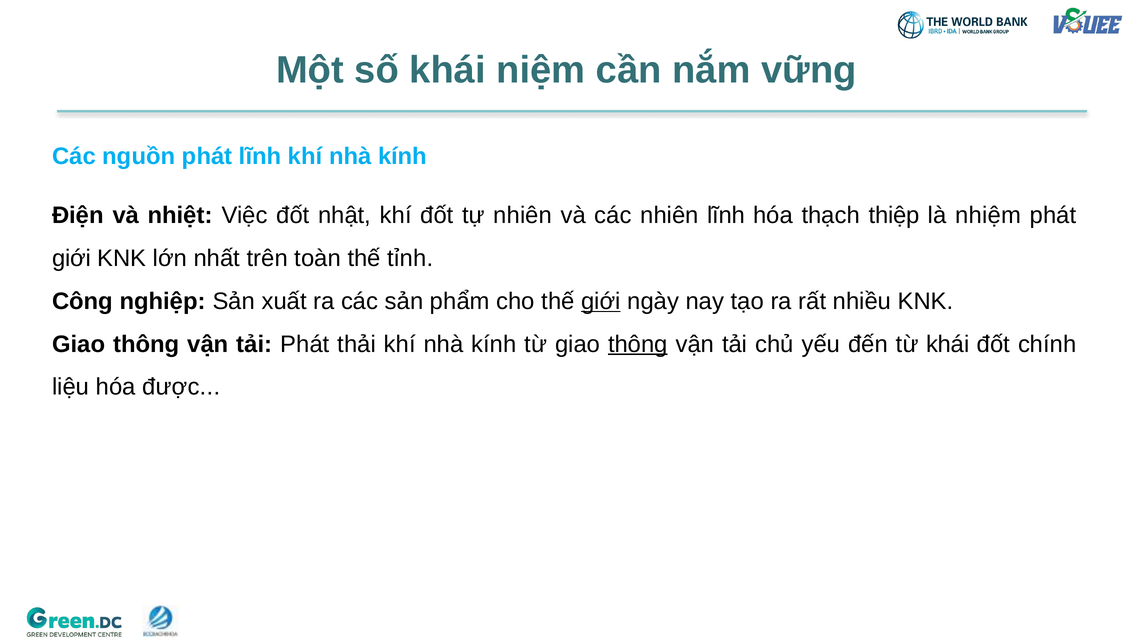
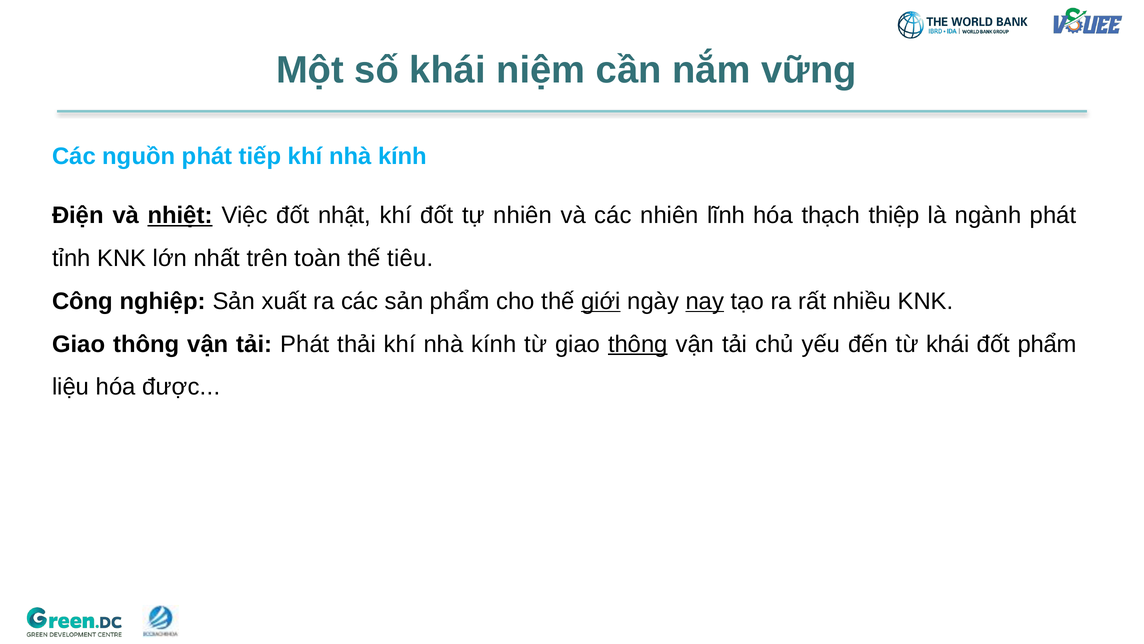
phát lĩnh: lĩnh -> tiếp
nhiệt underline: none -> present
nhiệm: nhiệm -> ngành
giới at (71, 258): giới -> tỉnh
tỉnh: tỉnh -> tiêu
nay underline: none -> present
đốt chính: chính -> phẩm
